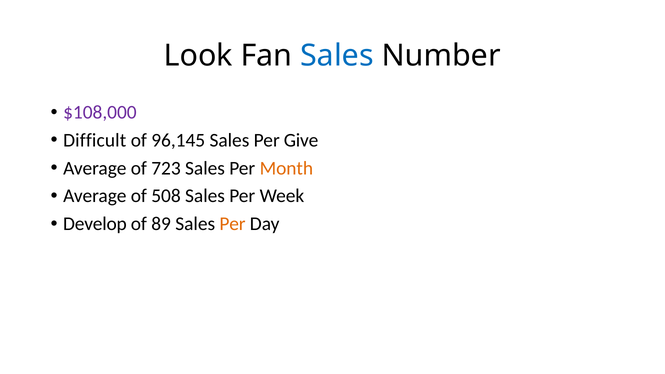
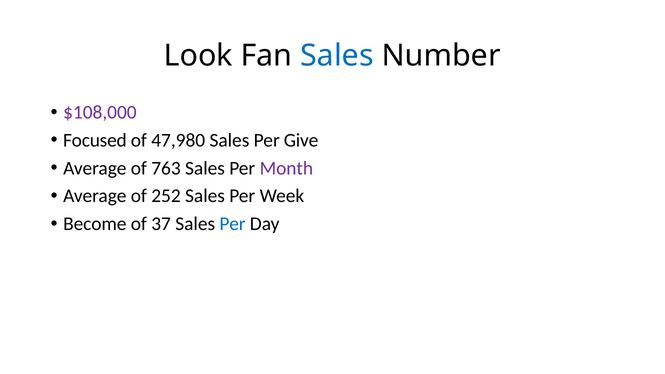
Difficult: Difficult -> Focused
96,145: 96,145 -> 47,980
723: 723 -> 763
Month colour: orange -> purple
508: 508 -> 252
Develop: Develop -> Become
89: 89 -> 37
Per at (233, 224) colour: orange -> blue
